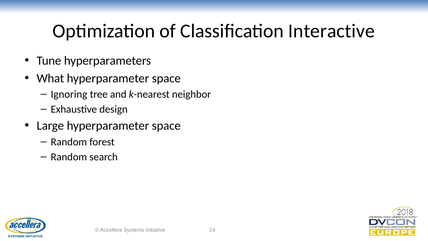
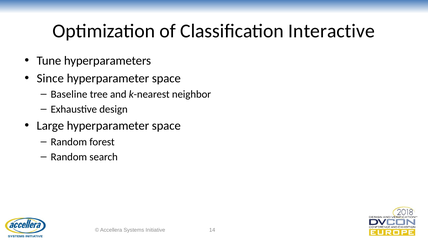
What: What -> Since
Ignoring: Ignoring -> Baseline
